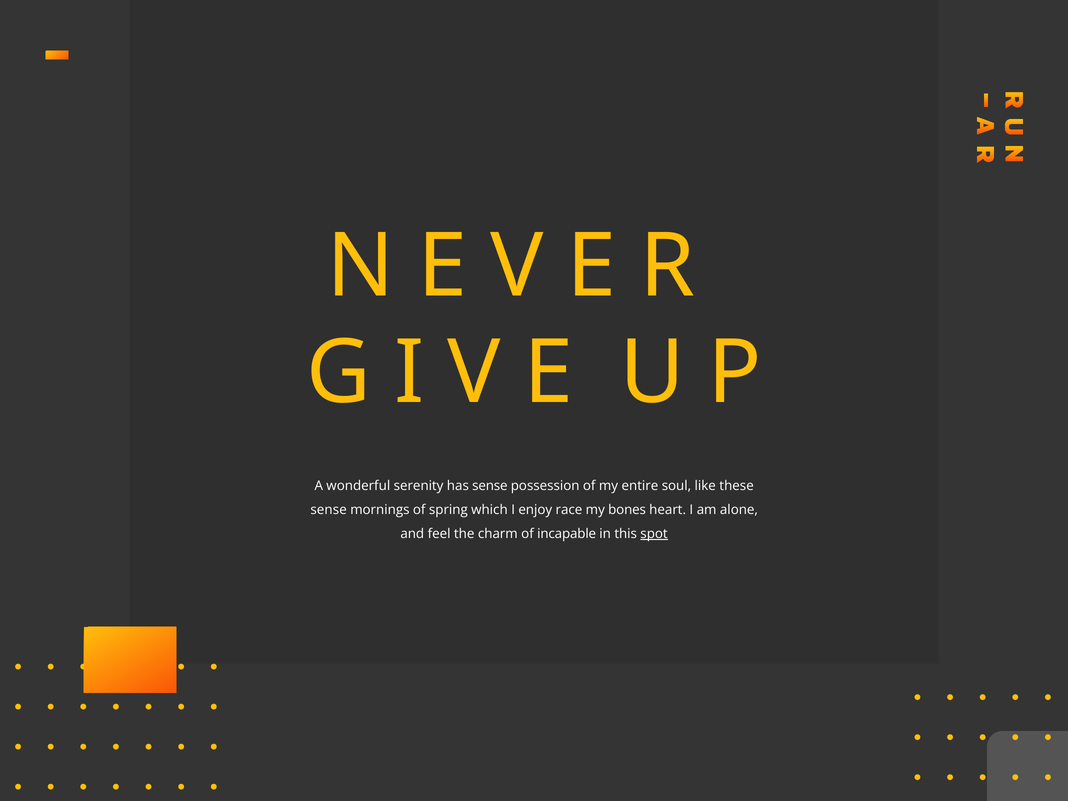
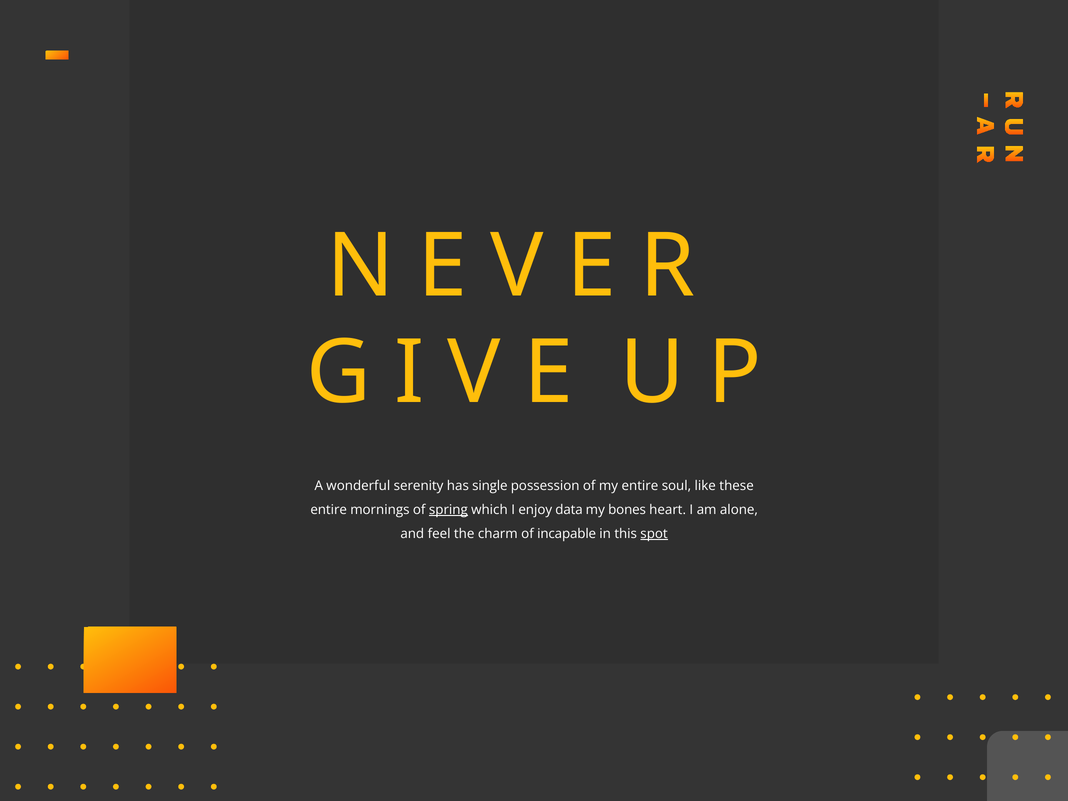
has sense: sense -> single
sense at (329, 510): sense -> entire
spring underline: none -> present
race: race -> data
